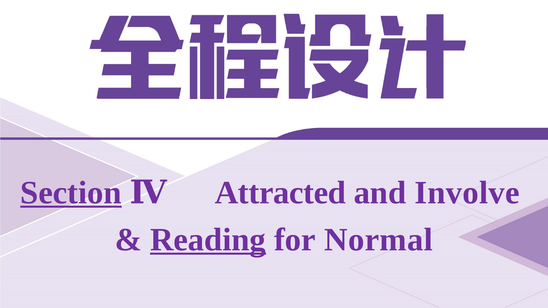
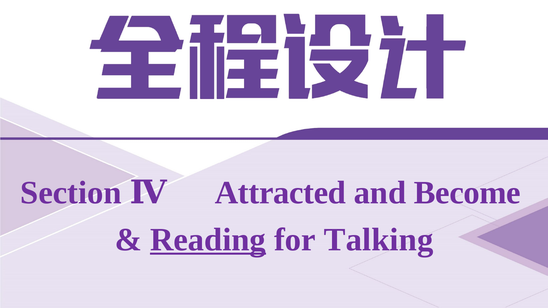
Section underline: present -> none
Involve: Involve -> Become
Normal: Normal -> Talking
